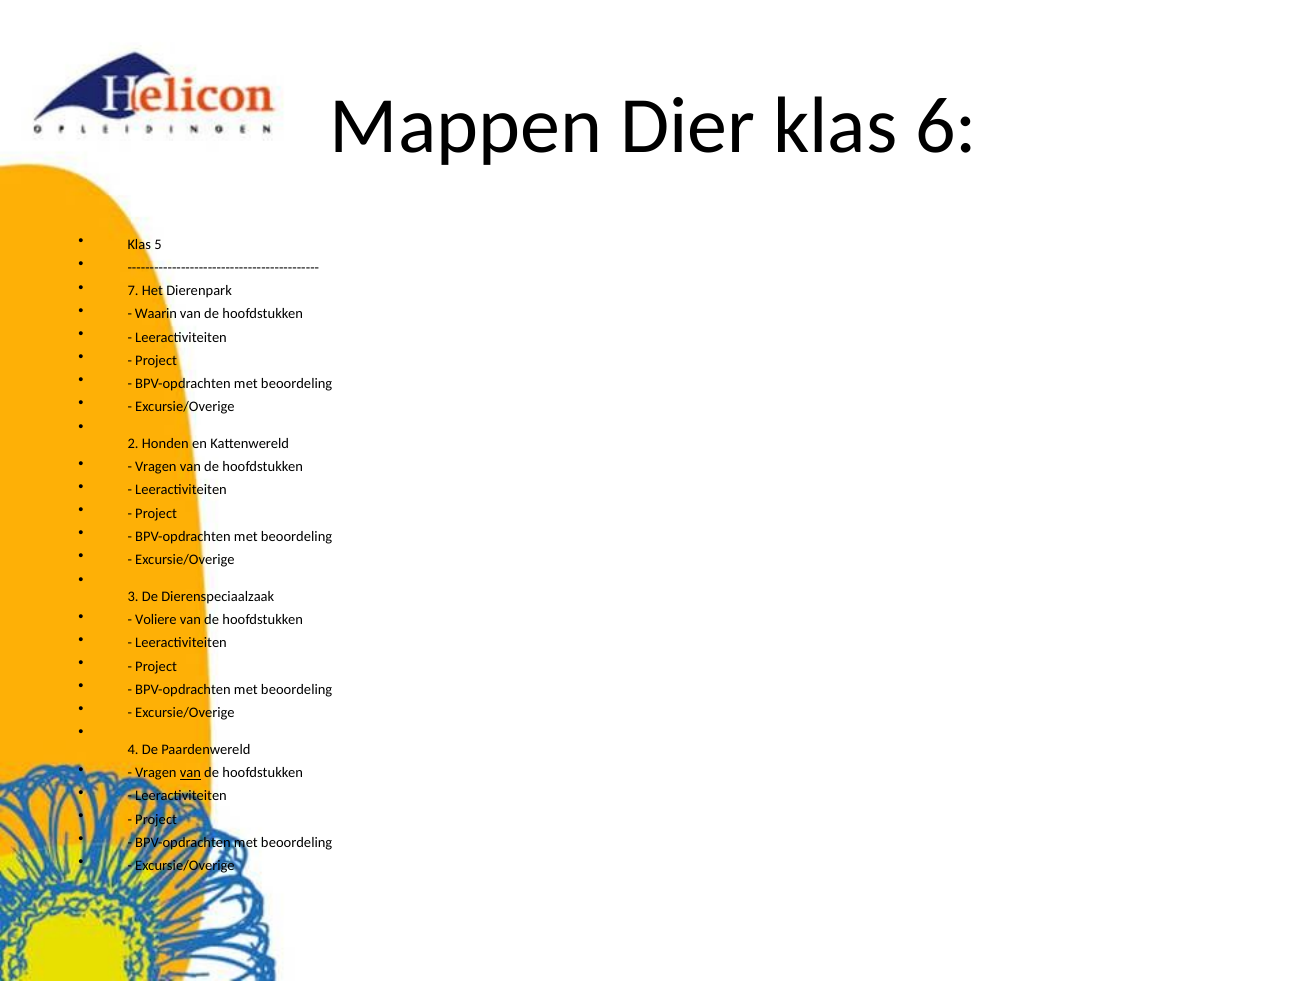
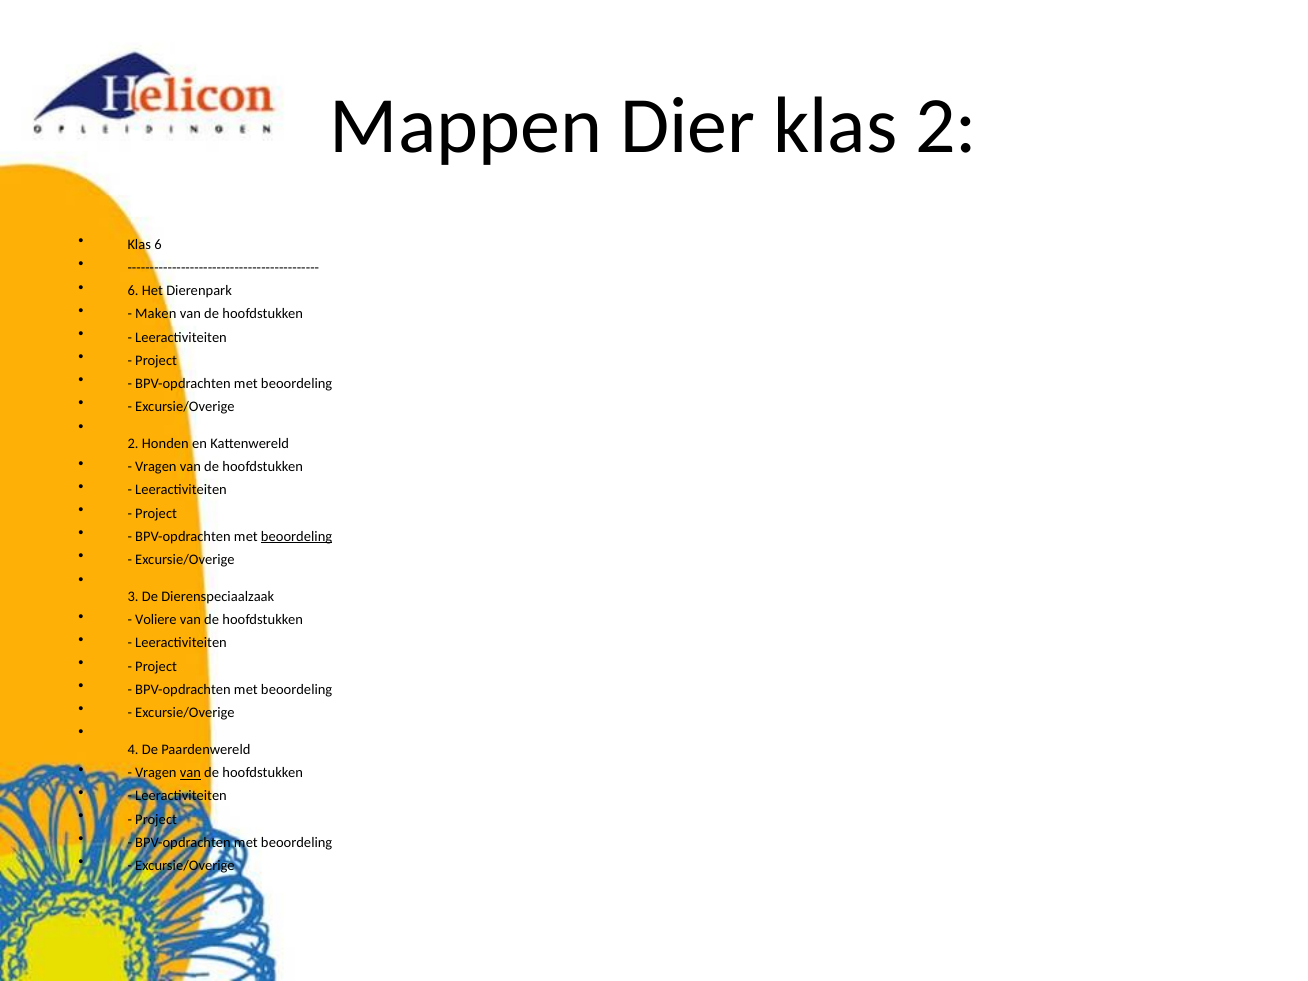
klas 6: 6 -> 2
Klas 5: 5 -> 6
7 at (133, 291): 7 -> 6
Waarin: Waarin -> Maken
beoordeling at (297, 537) underline: none -> present
